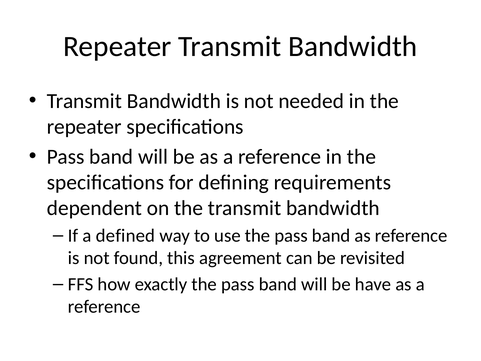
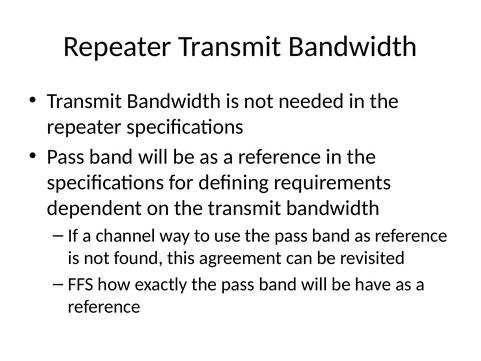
defined: defined -> channel
